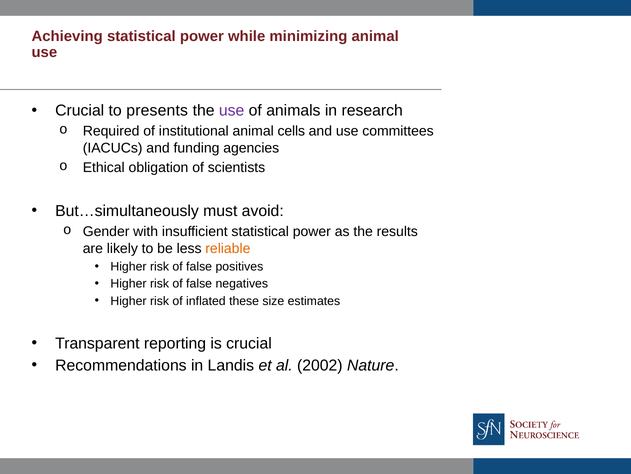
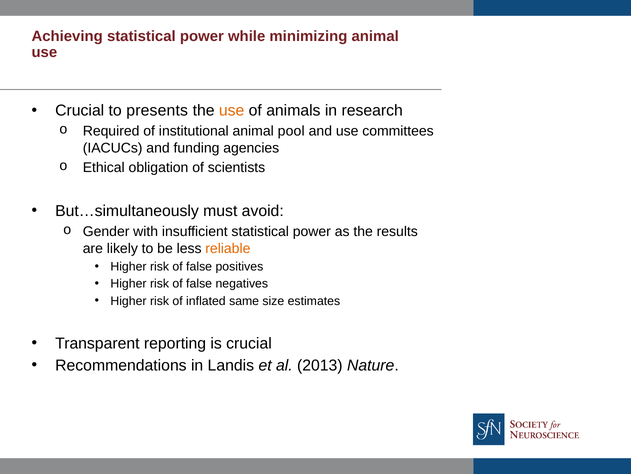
use at (232, 110) colour: purple -> orange
cells: cells -> pool
these: these -> same
2002: 2002 -> 2013
